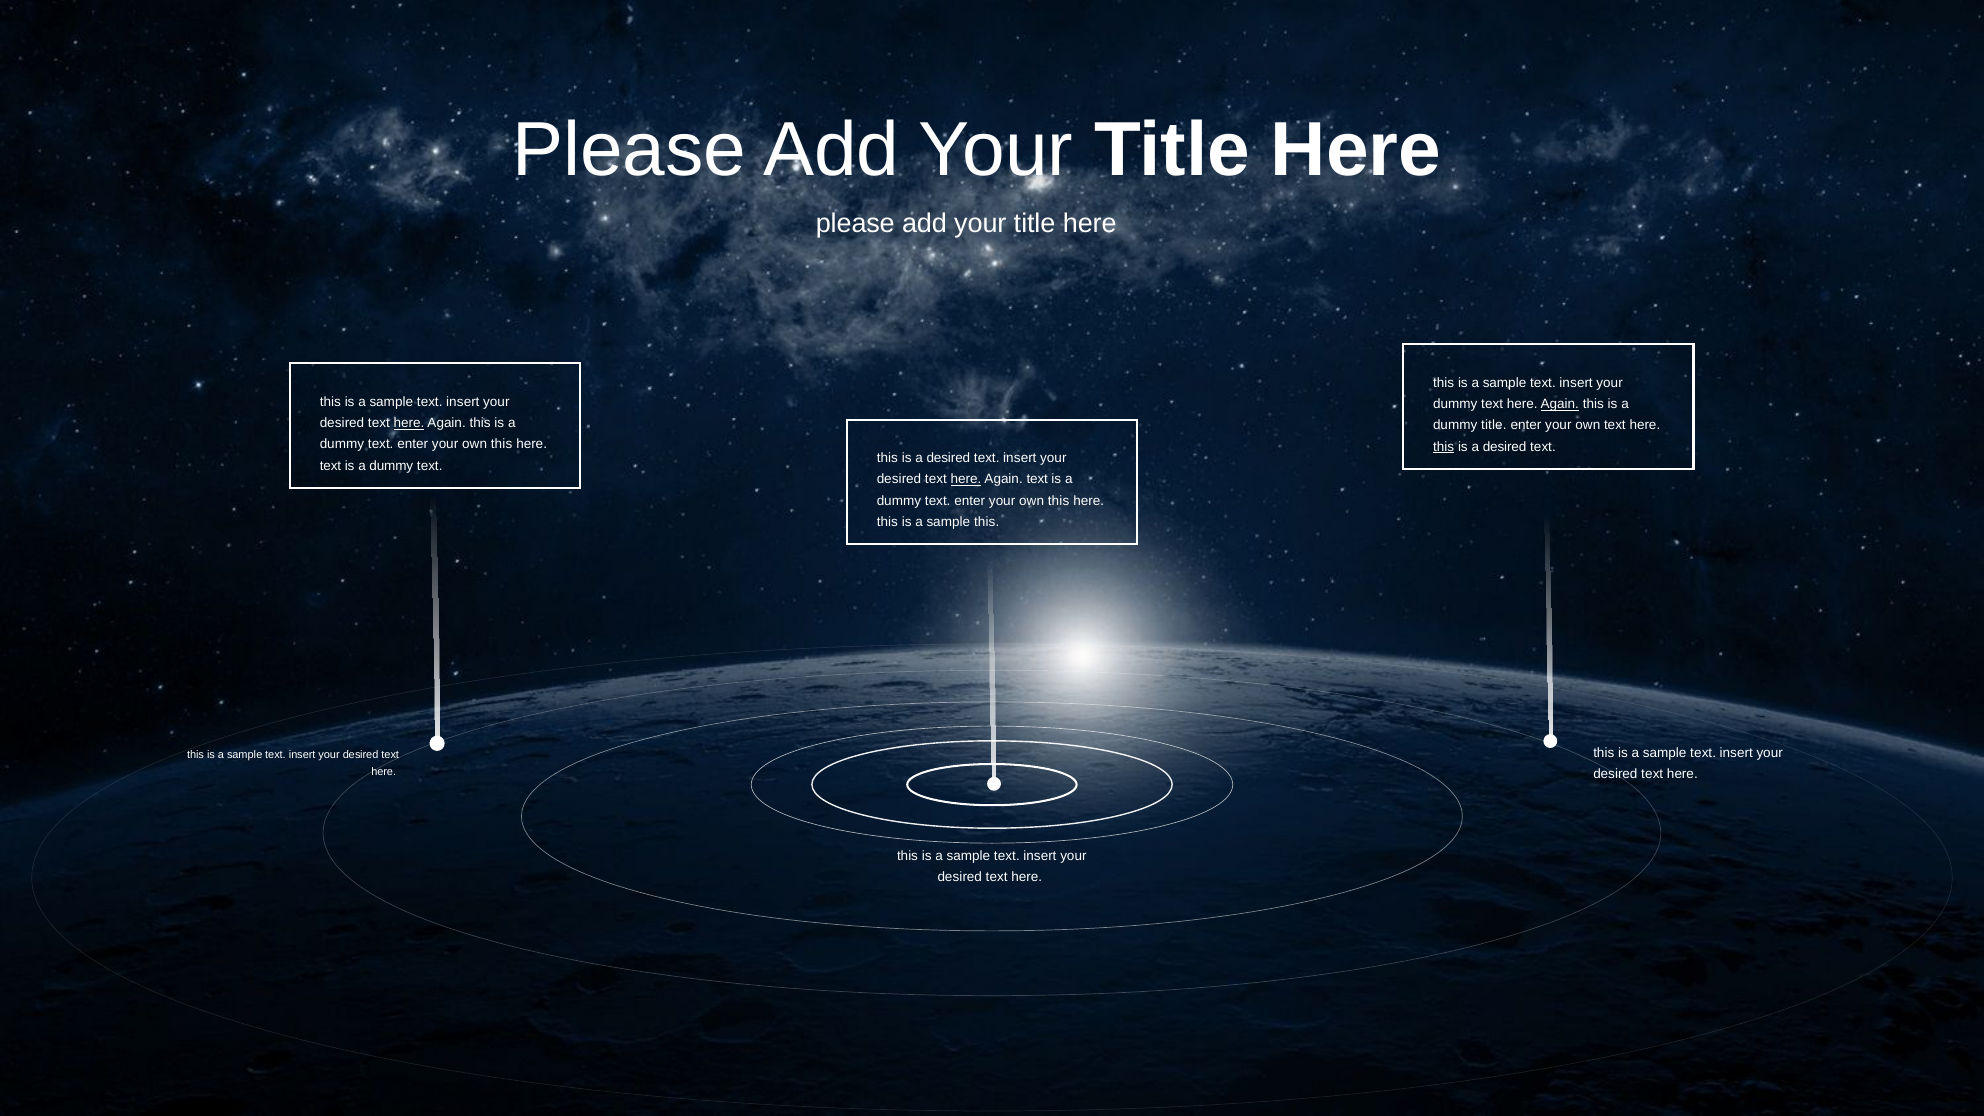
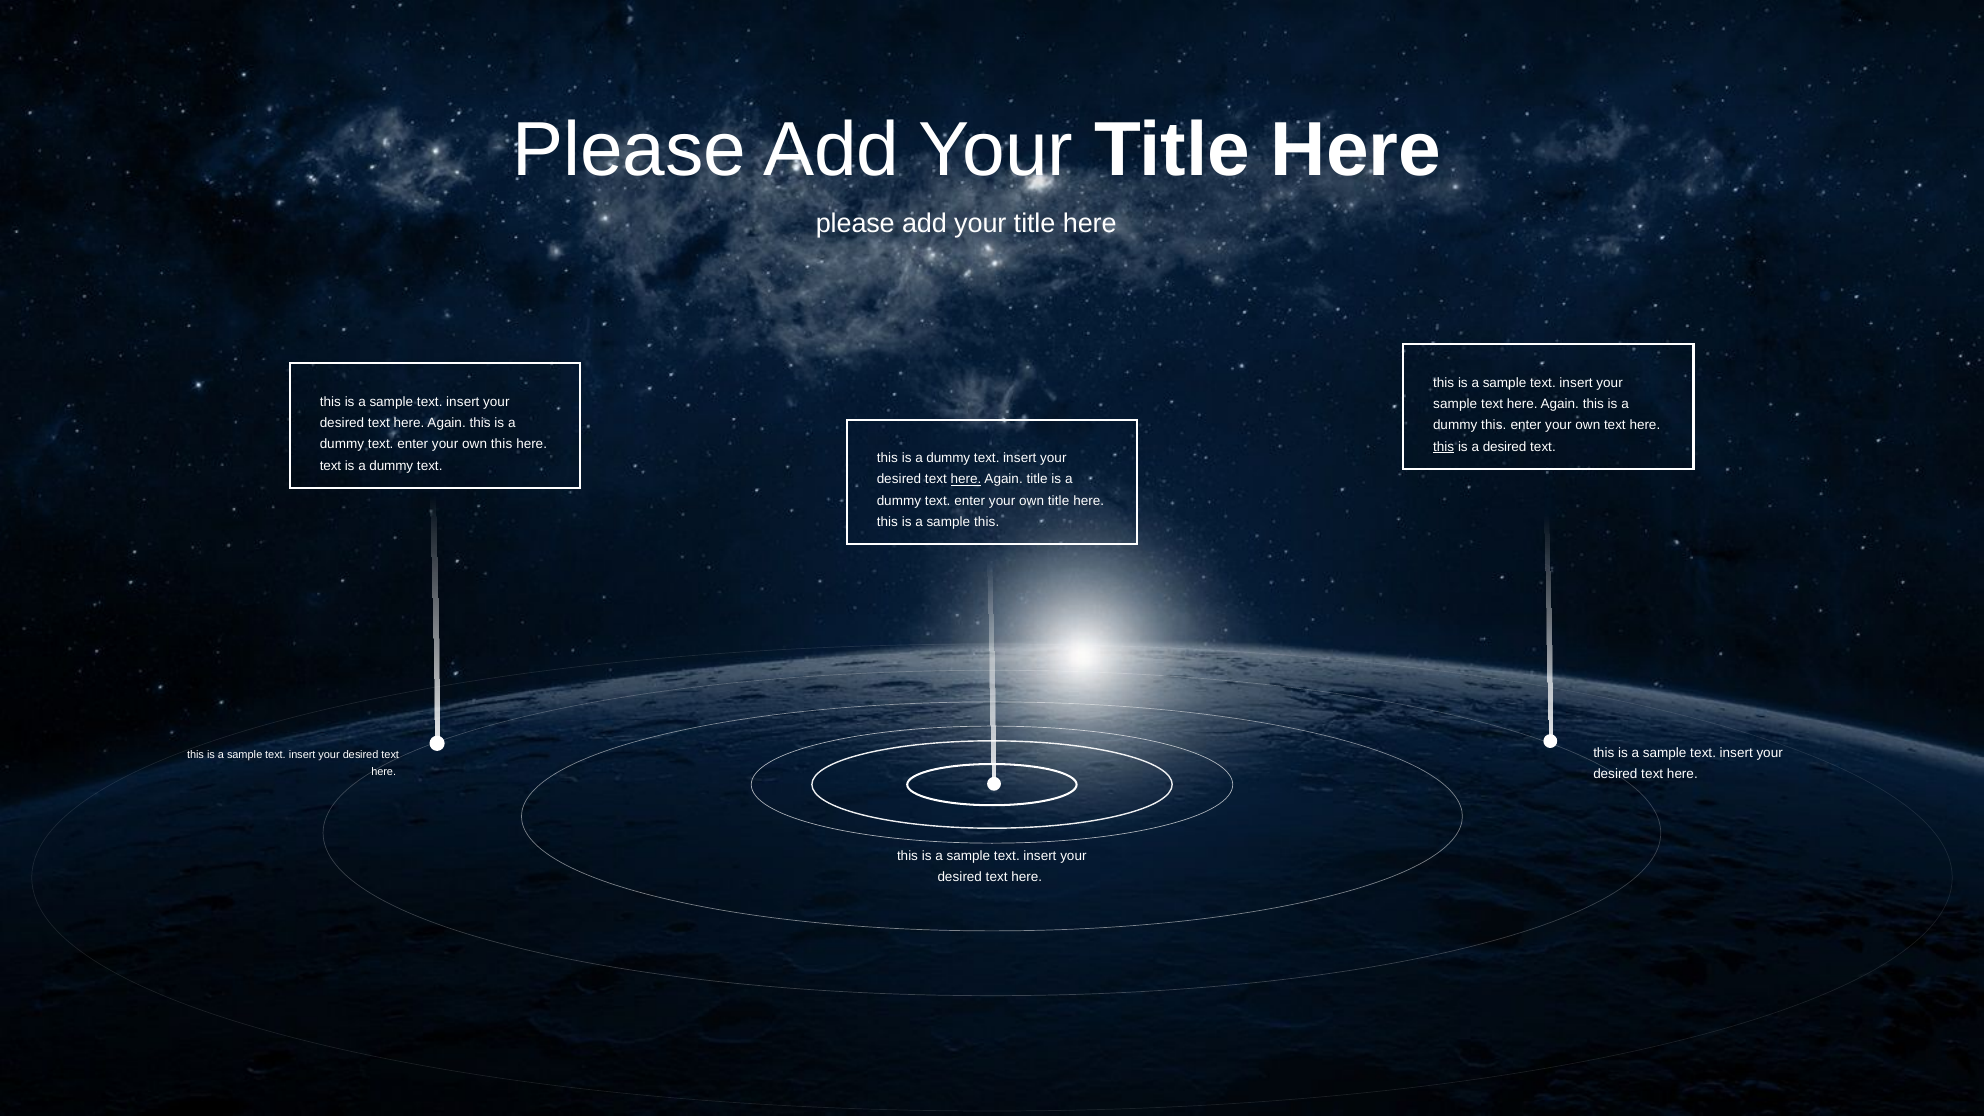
dummy at (1455, 404): dummy -> sample
Again at (1560, 404) underline: present -> none
here at (409, 423) underline: present -> none
dummy title: title -> this
desired at (948, 458): desired -> dummy
Again text: text -> title
this at (1059, 501): this -> title
